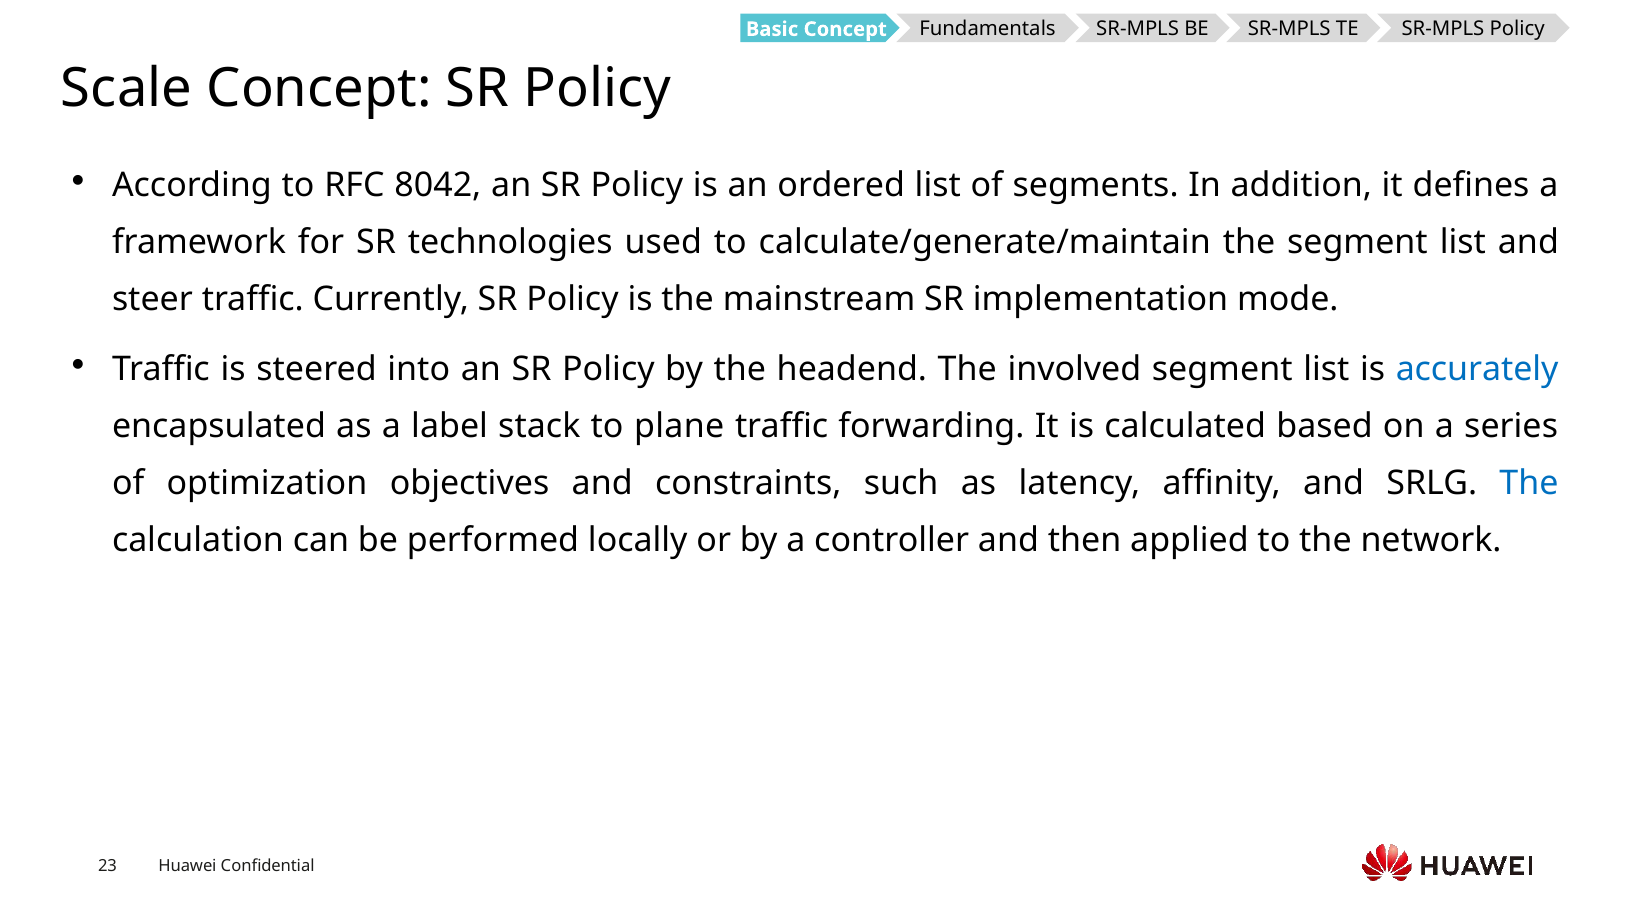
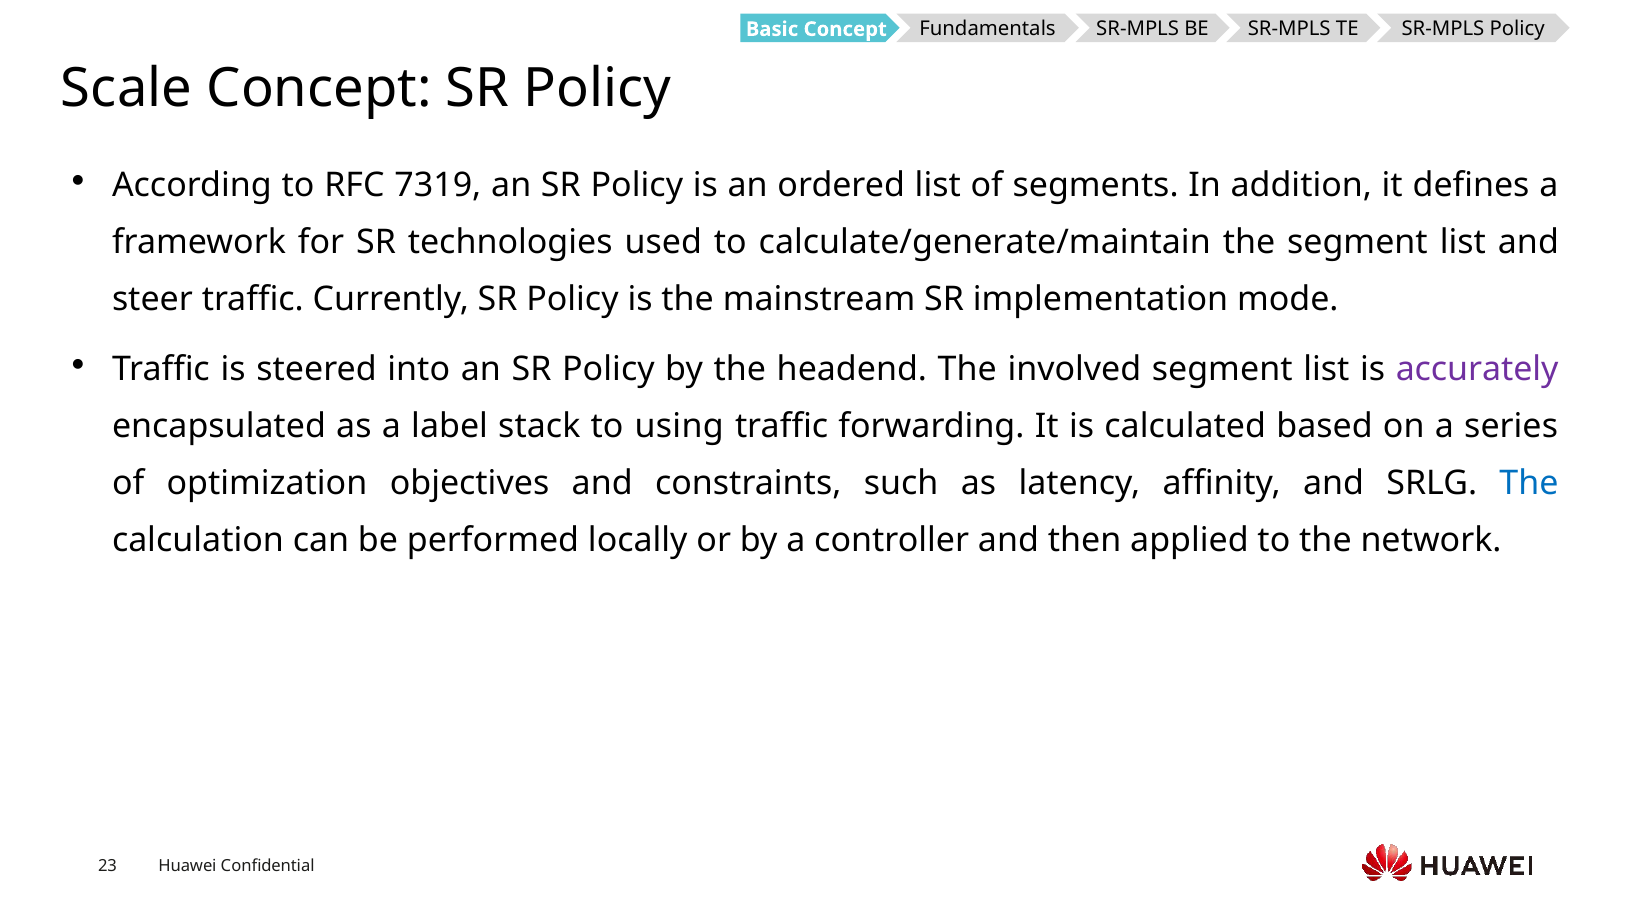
8042: 8042 -> 7319
accurately colour: blue -> purple
plane: plane -> using
